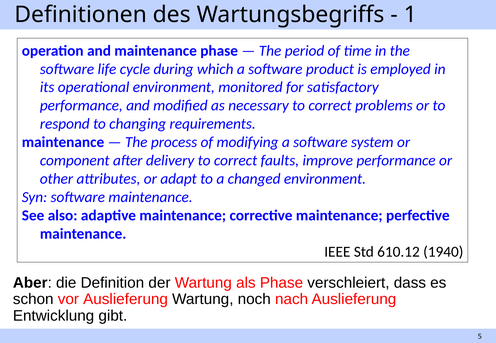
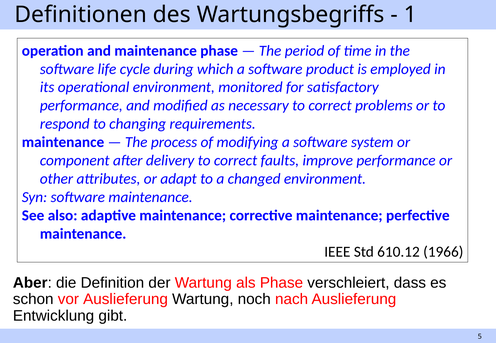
1940: 1940 -> 1966
